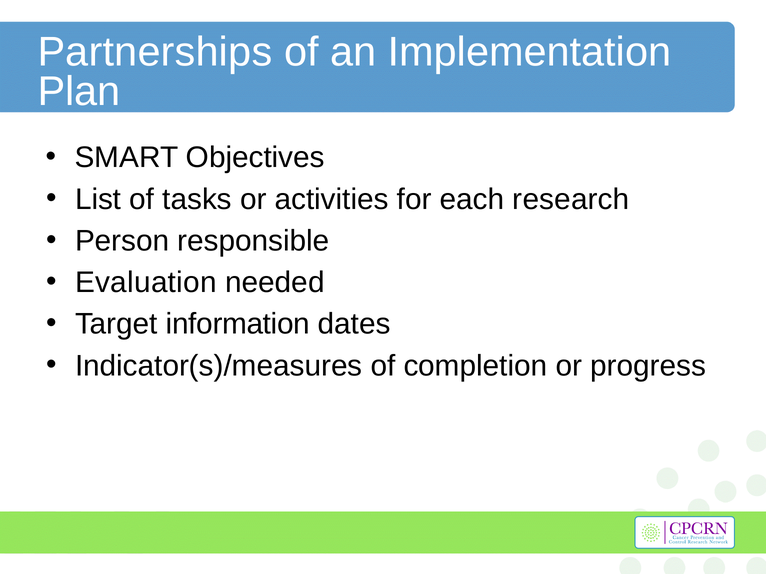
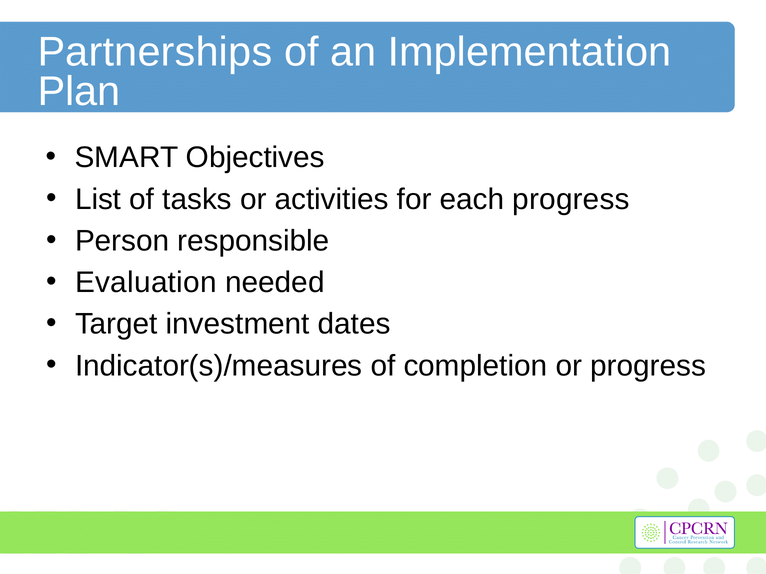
each research: research -> progress
information: information -> investment
